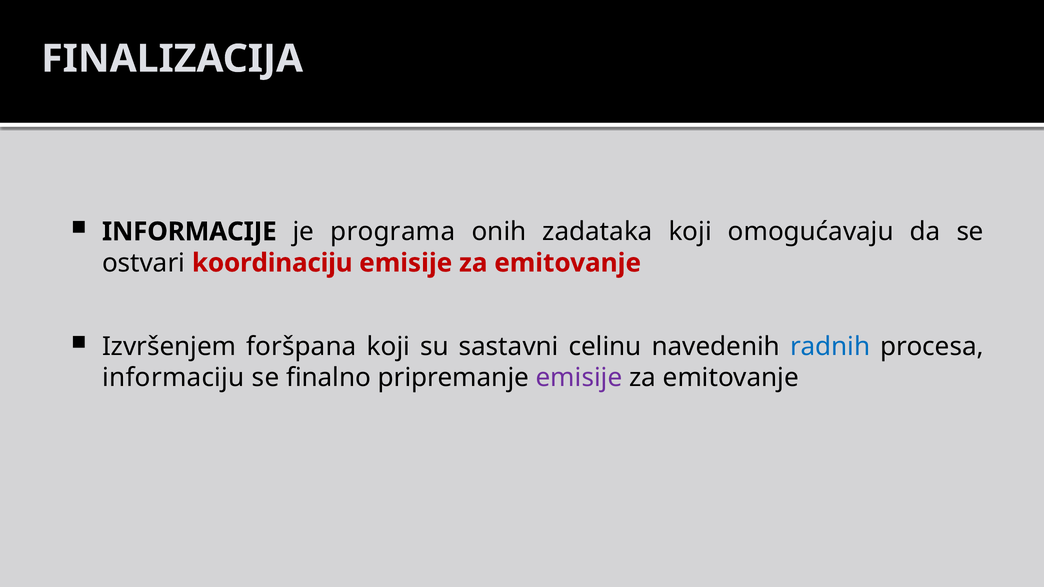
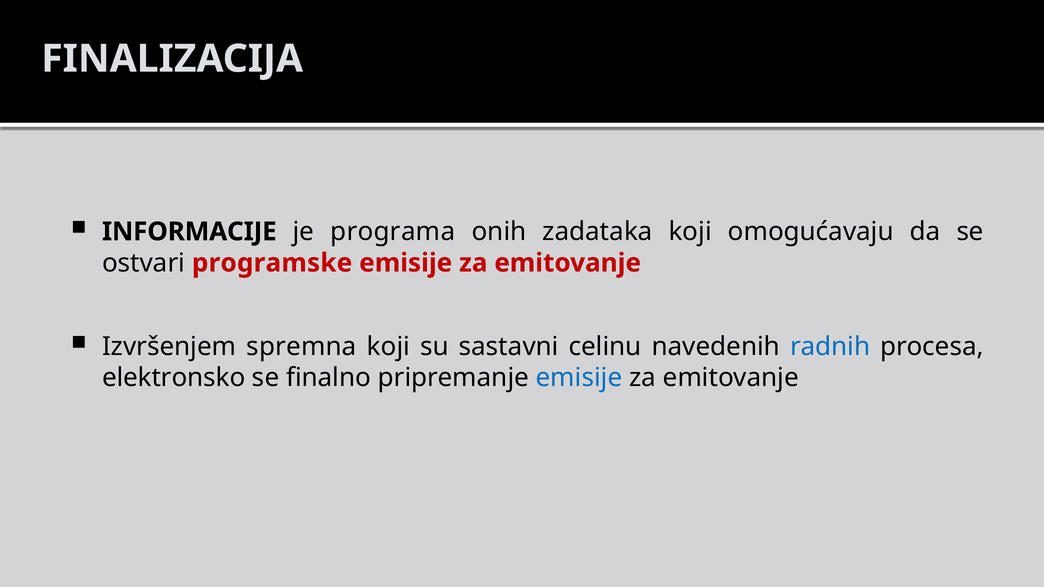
koordinaciju: koordinaciju -> programske
foršpana: foršpana -> spremna
informaciju: informaciju -> elektronsko
emisije at (579, 378) colour: purple -> blue
